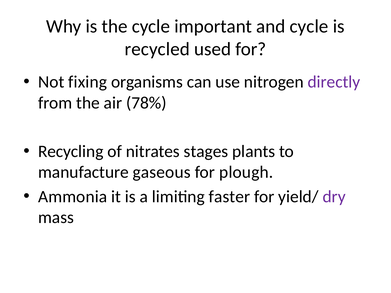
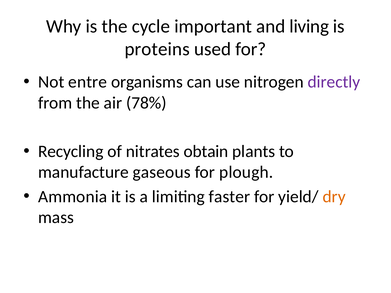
and cycle: cycle -> living
recycled: recycled -> proteins
fixing: fixing -> entre
stages: stages -> obtain
dry colour: purple -> orange
